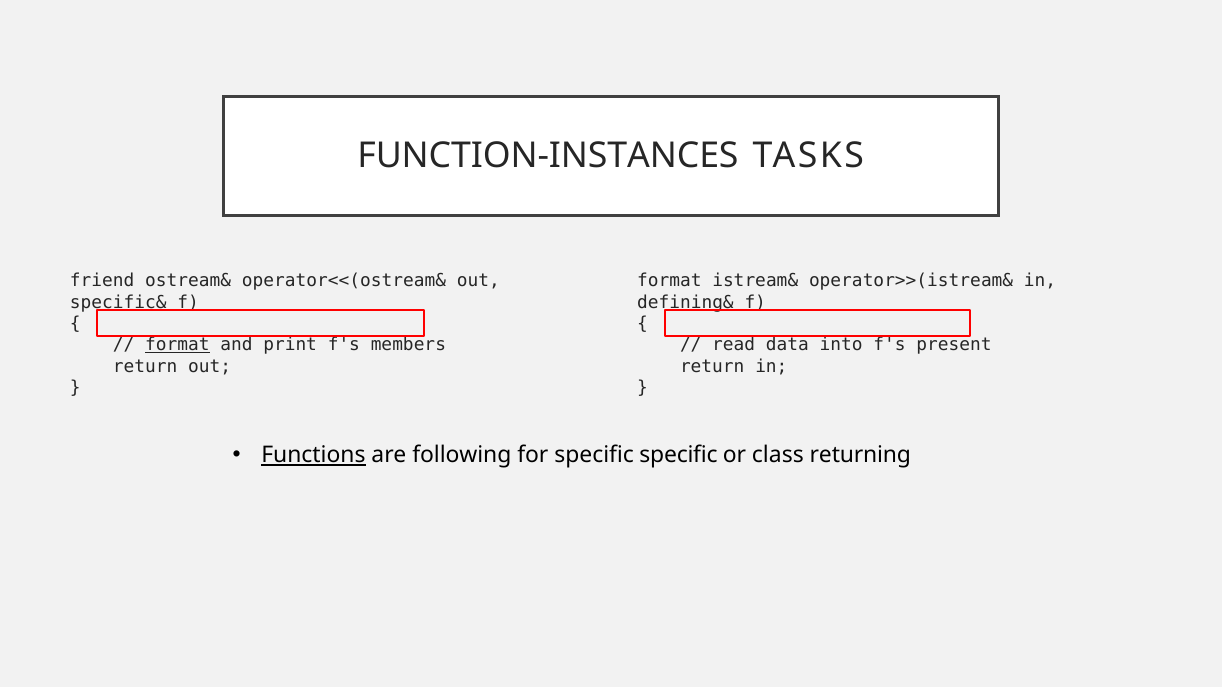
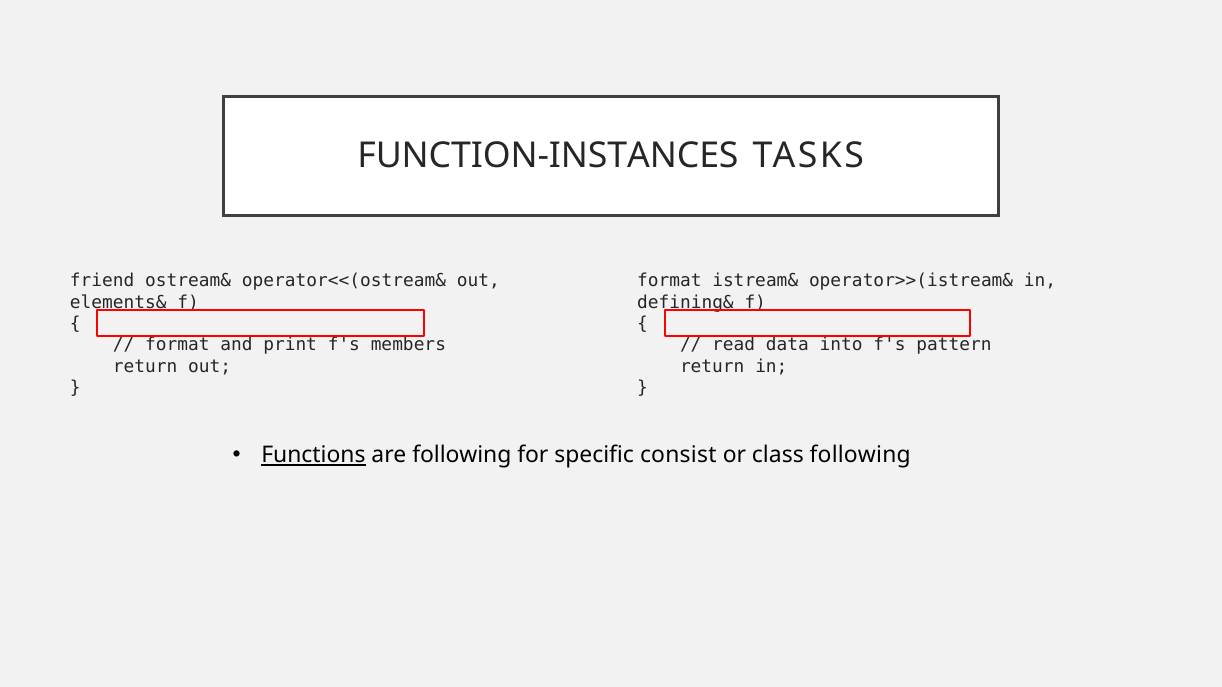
specific&: specific& -> elements&
format at (177, 345) underline: present -> none
present: present -> pattern
specific specific: specific -> consist
class returning: returning -> following
